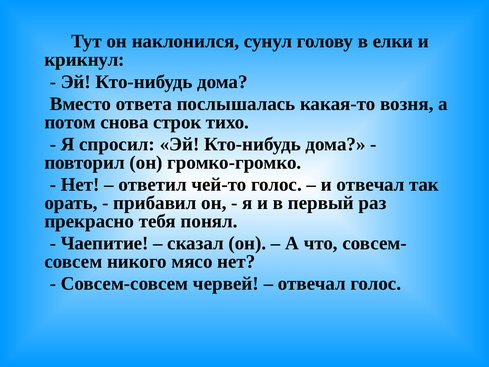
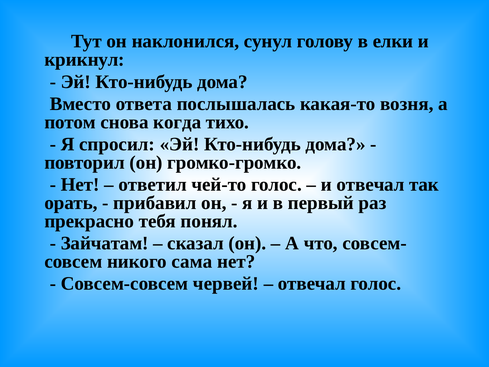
строк: строк -> когда
Чаепитие: Чаепитие -> Зайчатам
мясо: мясо -> сама
